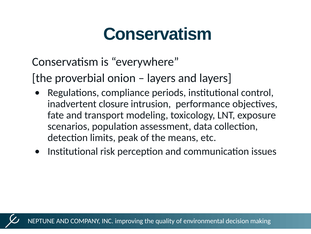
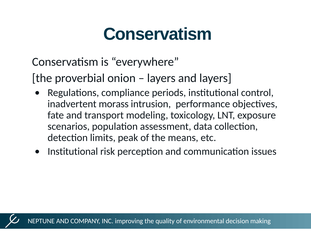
closure: closure -> morass
